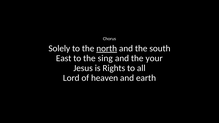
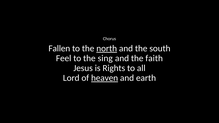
Solely: Solely -> Fallen
East: East -> Feel
your: your -> faith
heaven underline: none -> present
